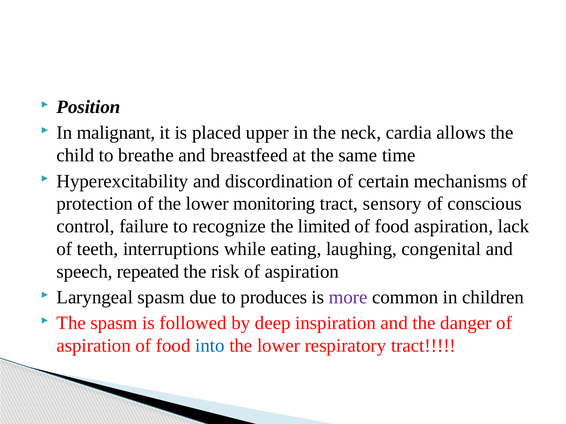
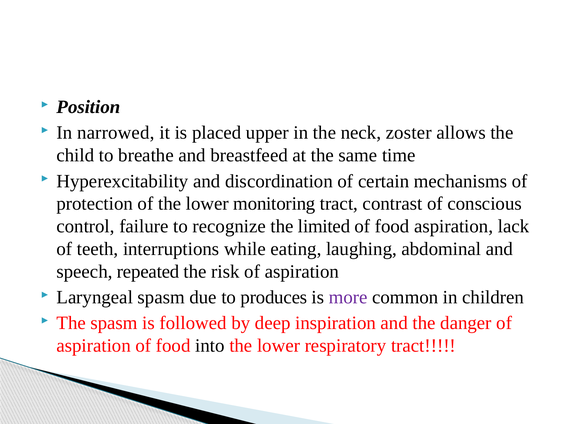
malignant: malignant -> narrowed
cardia: cardia -> zoster
sensory: sensory -> contrast
congenital: congenital -> abdominal
into colour: blue -> black
